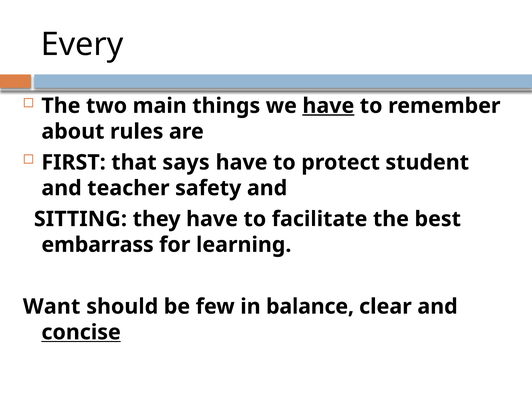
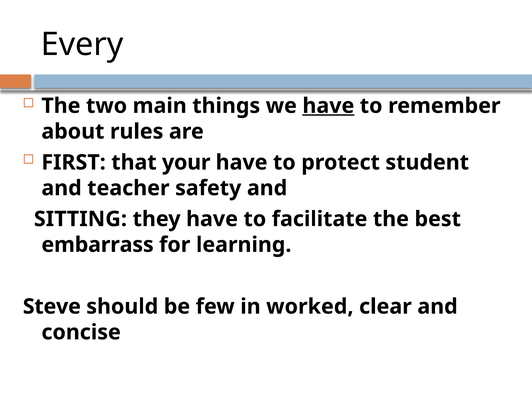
says: says -> your
Want: Want -> Steve
balance: balance -> worked
concise underline: present -> none
